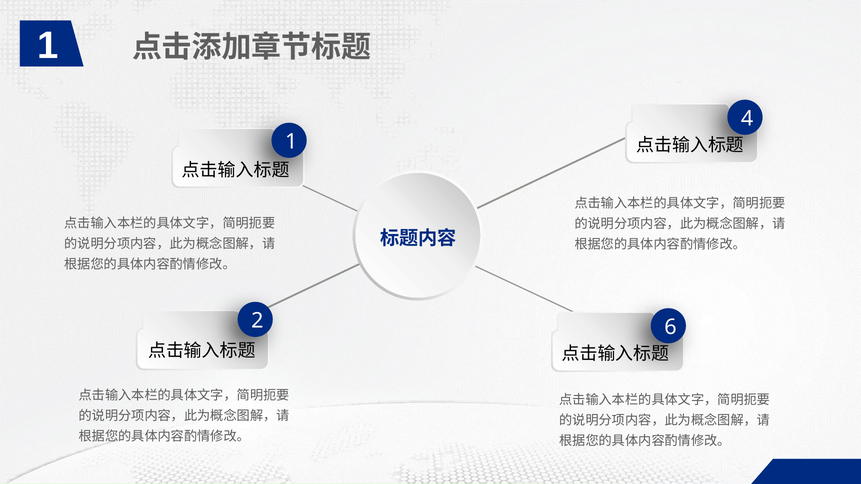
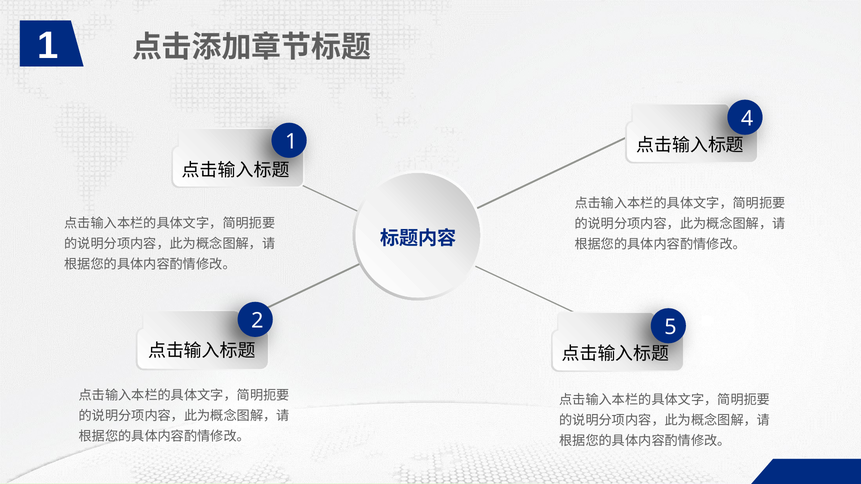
6: 6 -> 5
